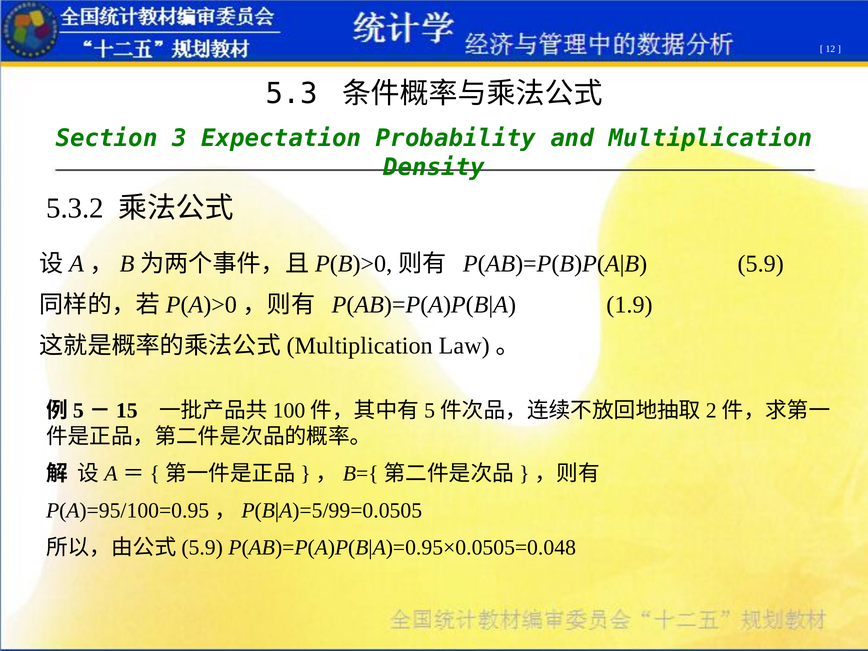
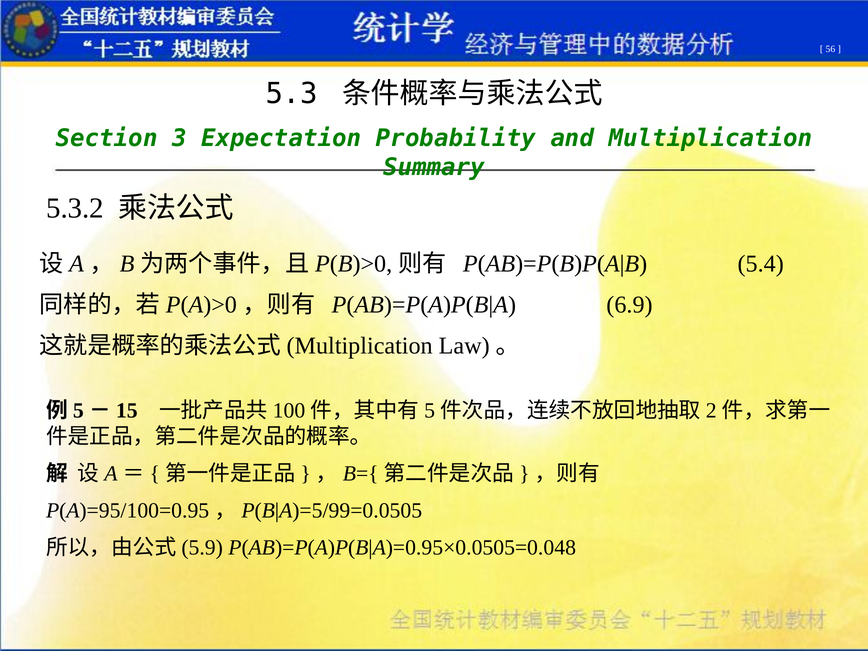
12: 12 -> 56
Density: Density -> Summary
5.9: 5.9 -> 5.4
1.9: 1.9 -> 6.9
